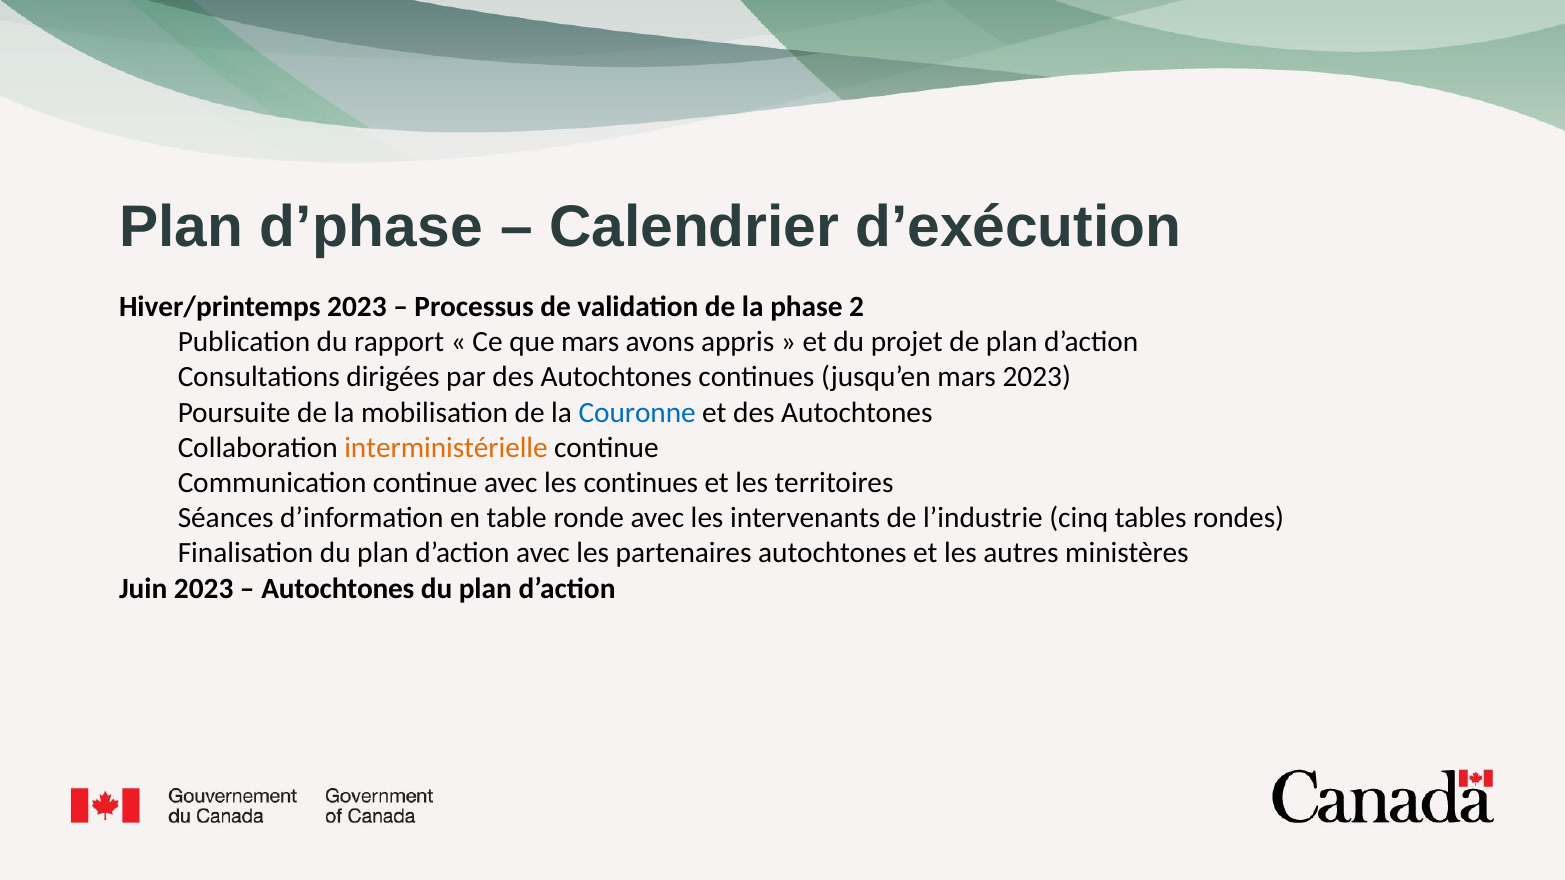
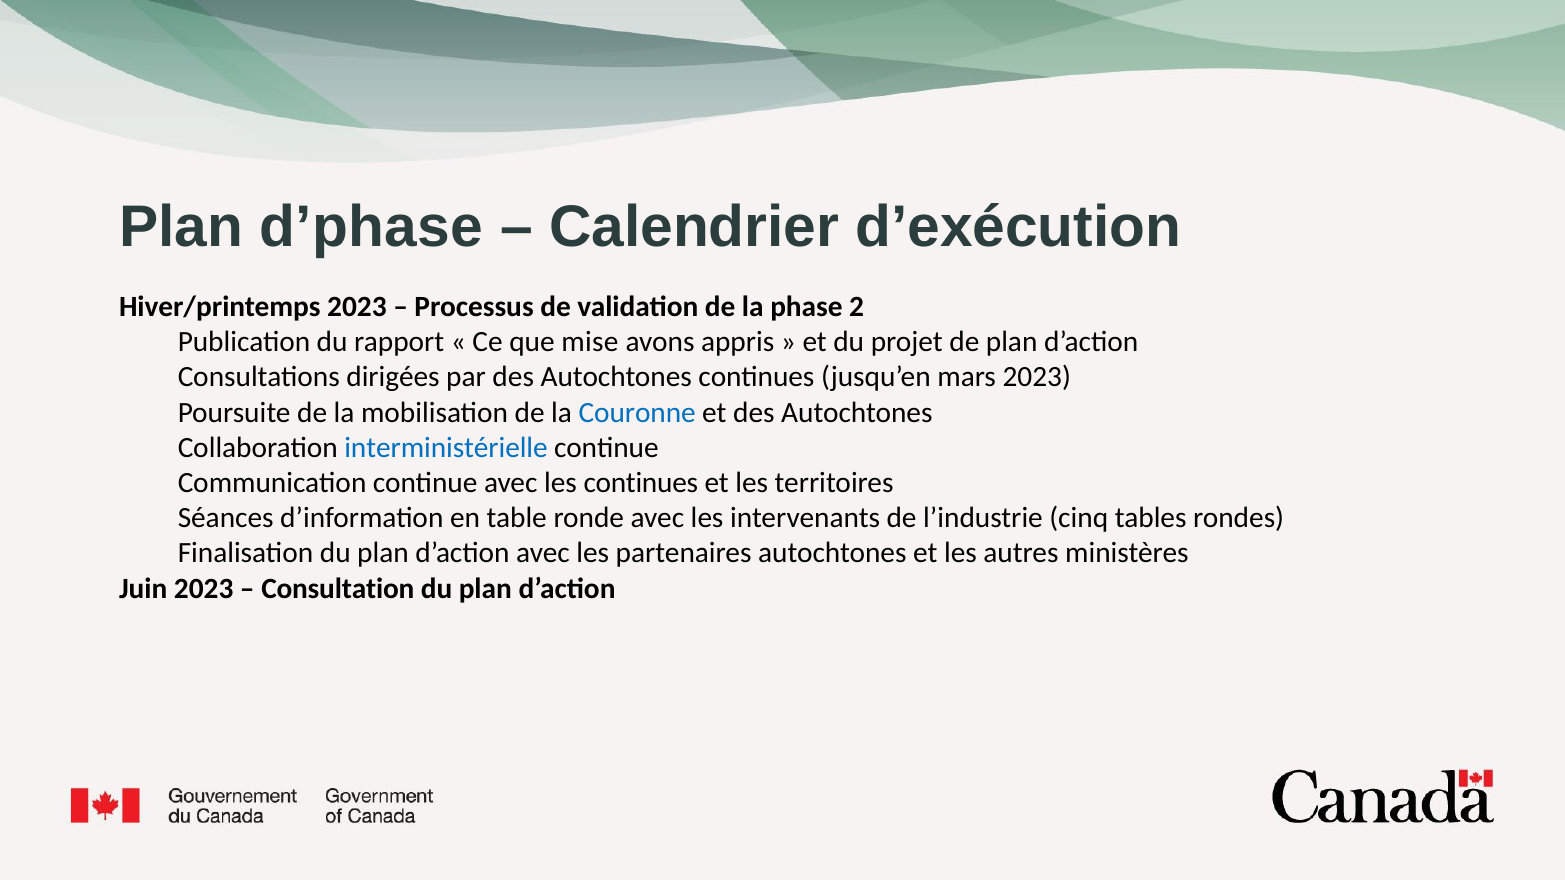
que mars: mars -> mise
interministérielle colour: orange -> blue
Autochtones at (338, 589): Autochtones -> Consultation
